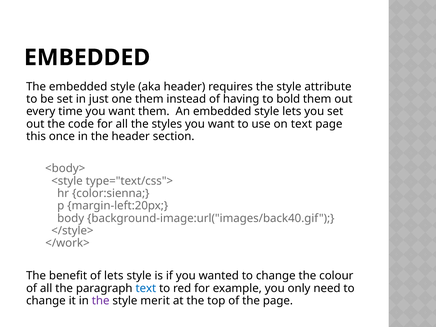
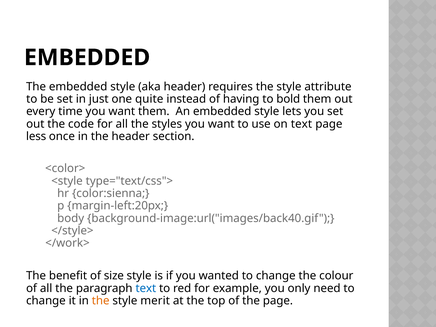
one them: them -> quite
this: this -> less
<body>: <body> -> <color>
of lets: lets -> size
the at (101, 301) colour: purple -> orange
